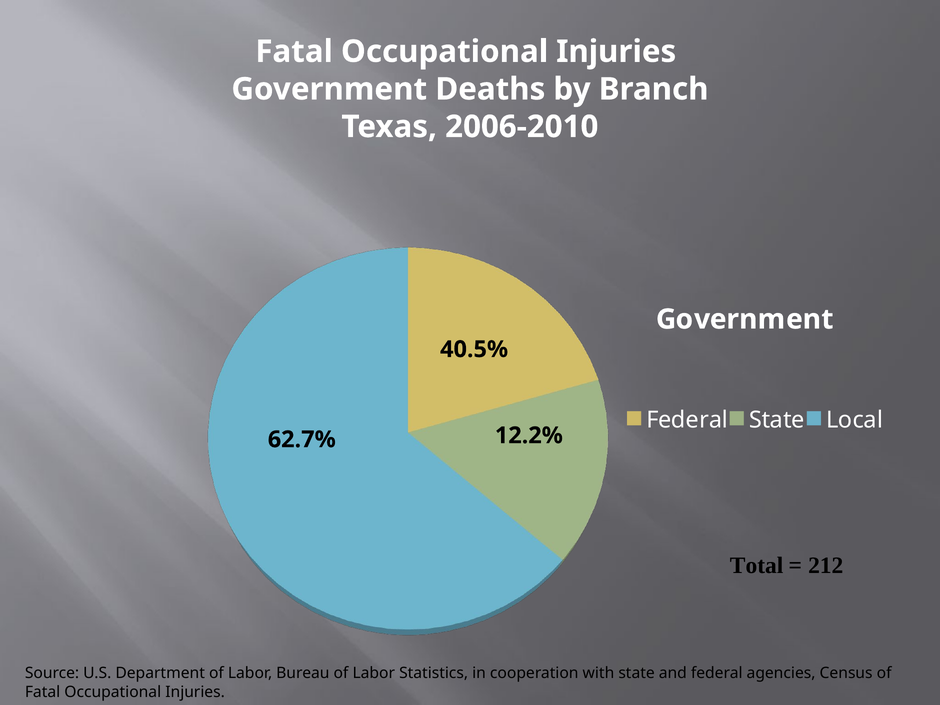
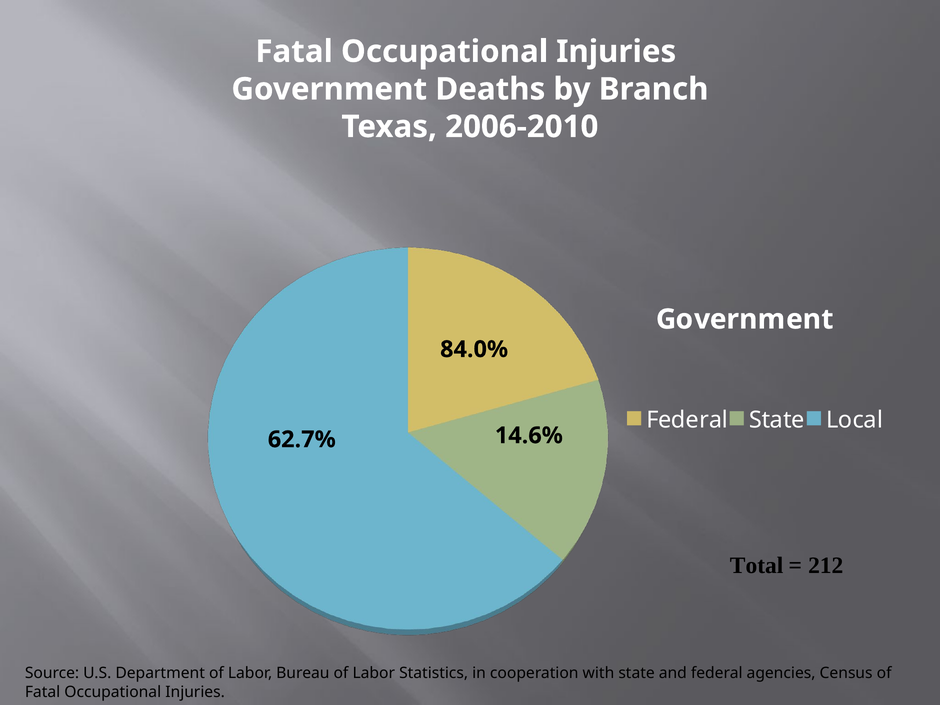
40.5%: 40.5% -> 84.0%
12.2%: 12.2% -> 14.6%
